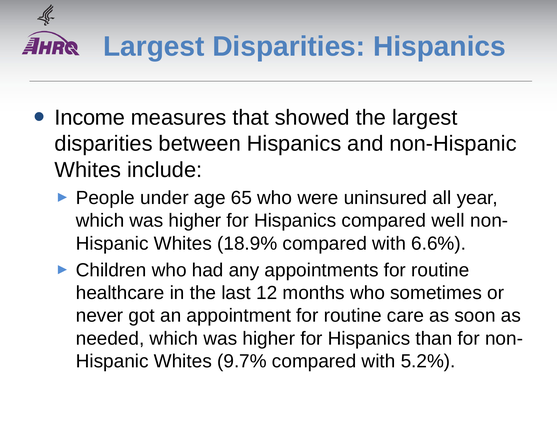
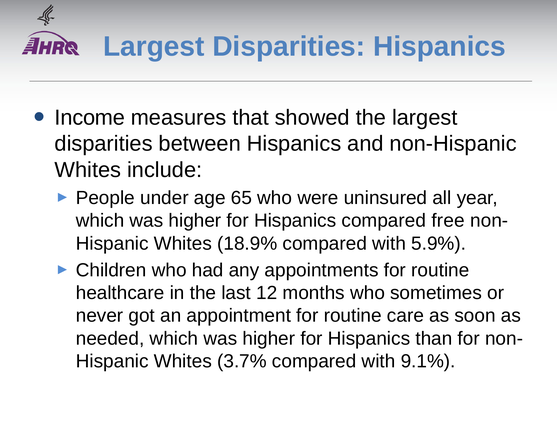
well: well -> free
6.6%: 6.6% -> 5.9%
9.7%: 9.7% -> 3.7%
5.2%: 5.2% -> 9.1%
